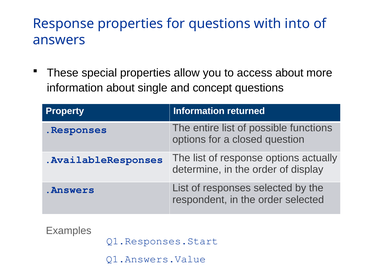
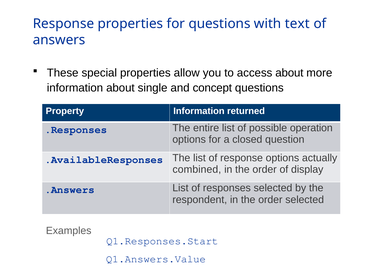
into: into -> text
functions: functions -> operation
determine: determine -> combined
